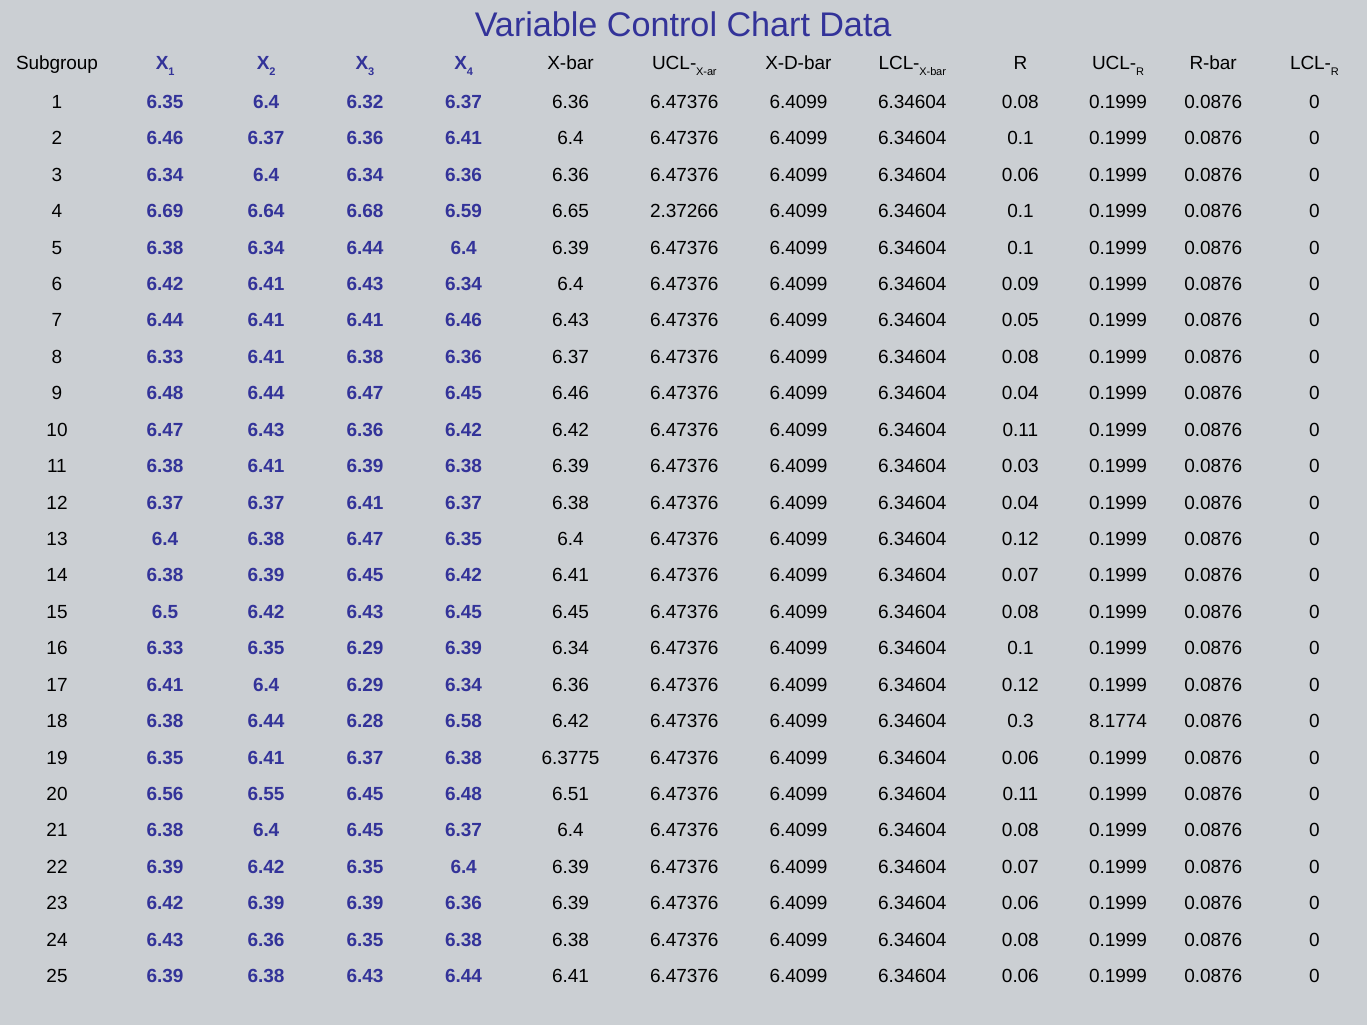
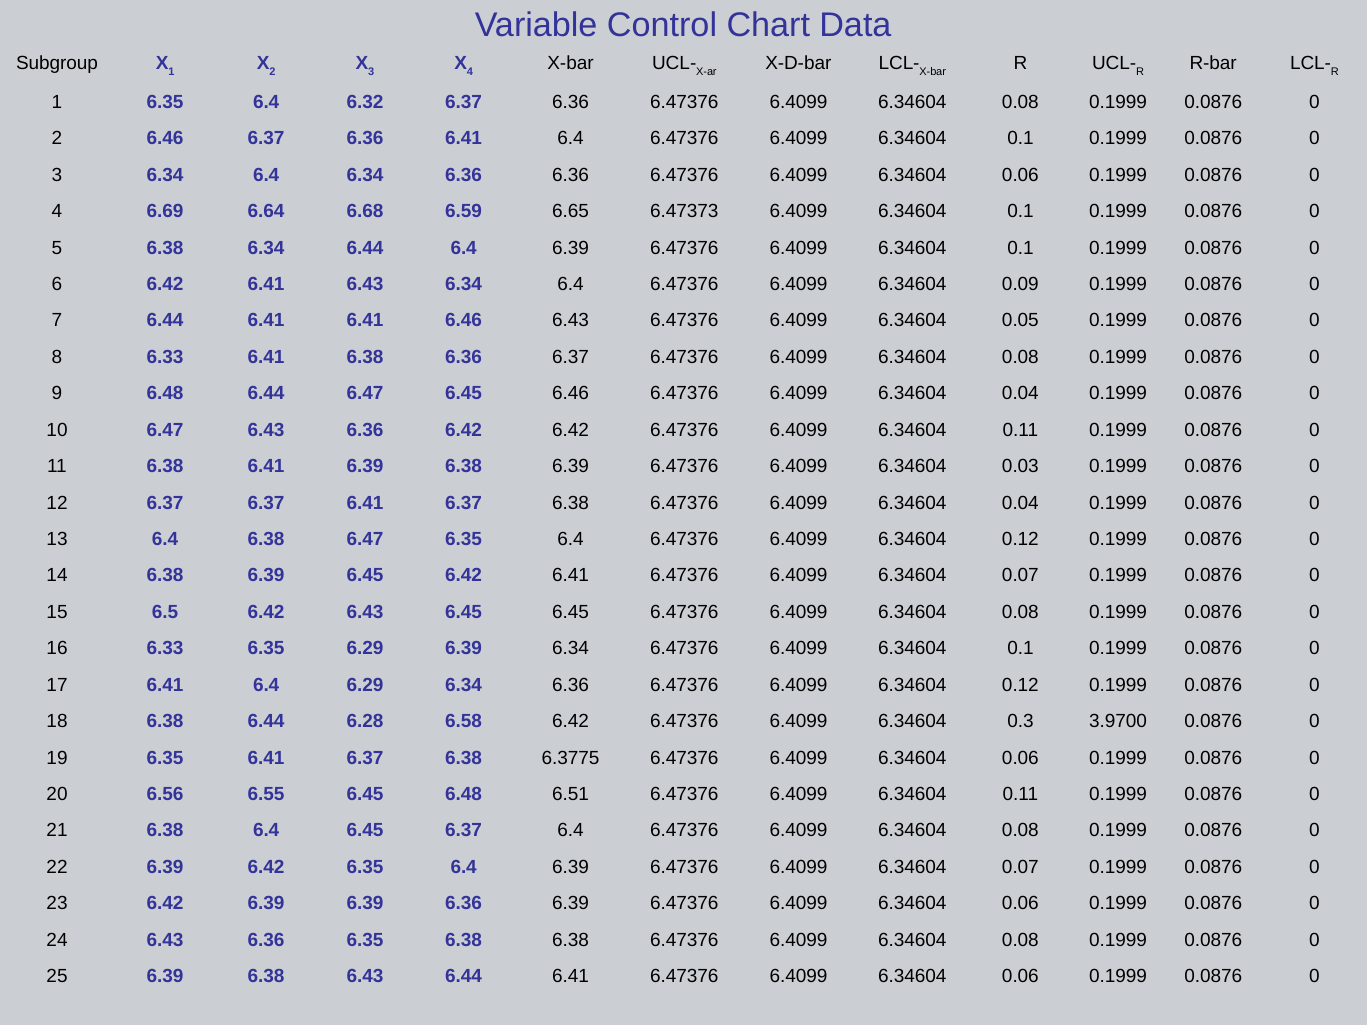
2.37266: 2.37266 -> 6.47373
8.1774: 8.1774 -> 3.9700
